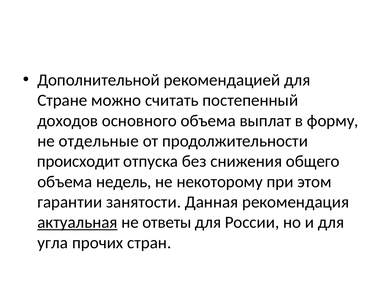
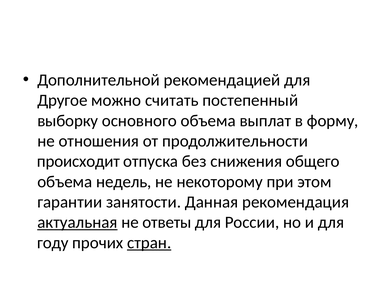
Стране: Стране -> Другое
доходов: доходов -> выборку
отдельные: отдельные -> отношения
угла: угла -> году
стран underline: none -> present
